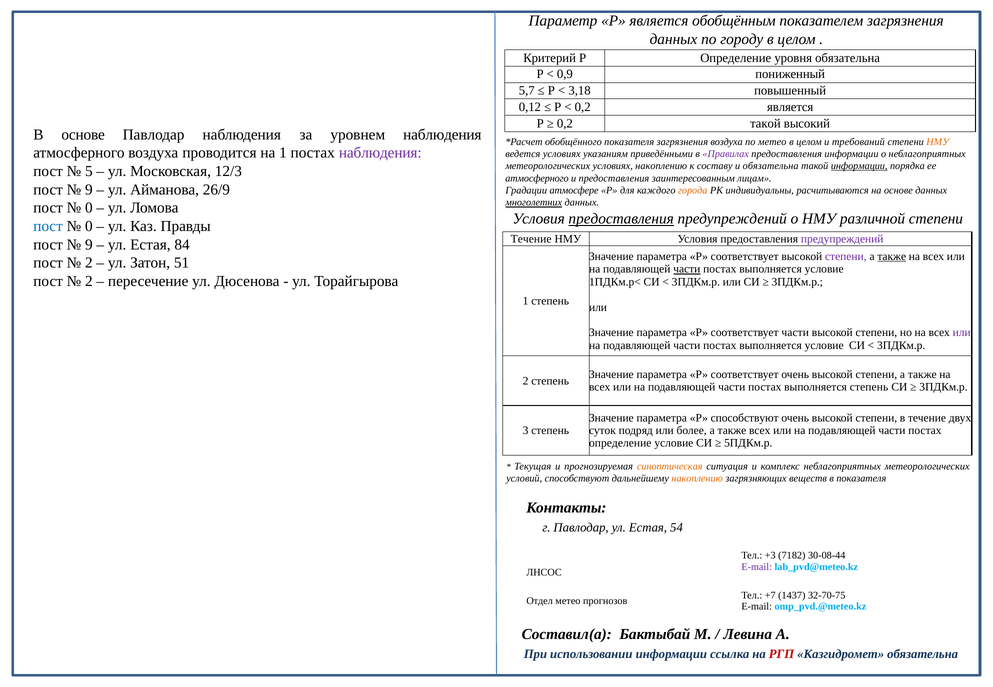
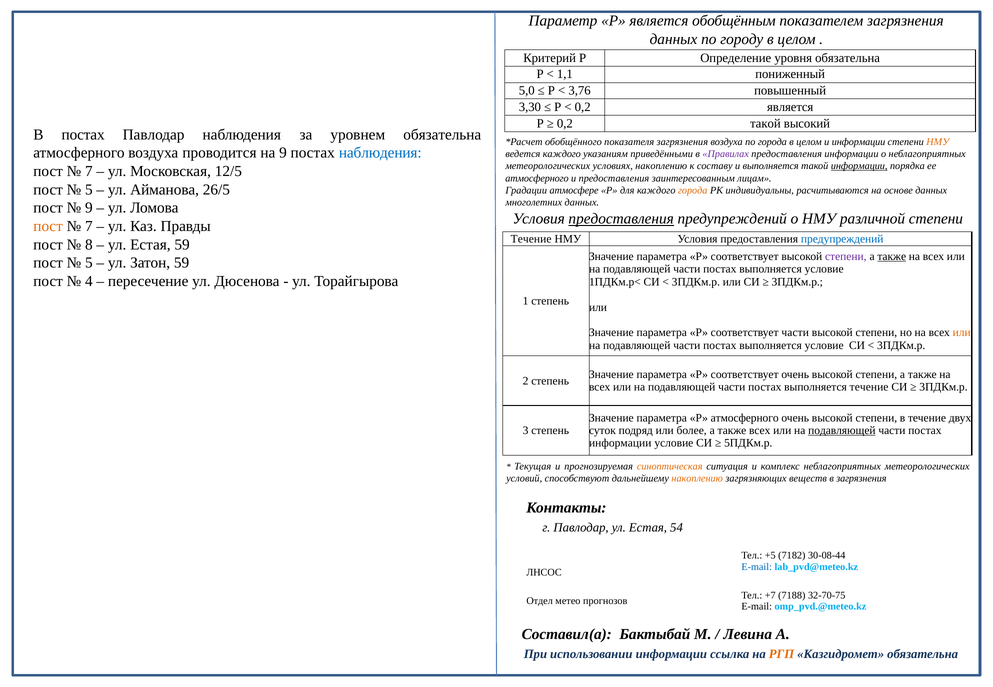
0,9: 0,9 -> 1,1
5,7: 5,7 -> 5,0
3,18: 3,18 -> 3,76
0,12: 0,12 -> 3,30
В основе: основе -> постах
уровнем наблюдения: наблюдения -> обязательна
по метео: метео -> города
и требований: требований -> информации
на 1: 1 -> 9
наблюдения at (380, 153) colour: purple -> blue
ведется условиях: условиях -> каждого
и обязательна: обязательна -> выполняется
5 at (89, 171): 5 -> 7
12/3: 12/3 -> 12/5
9 at (89, 190): 9 -> 5
26/9: 26/9 -> 26/5
многолетних underline: present -> none
0 at (89, 208): 0 -> 9
пост at (48, 226) colour: blue -> orange
0 at (89, 226): 0 -> 7
предупреждений at (842, 239) colour: purple -> blue
9 at (89, 245): 9 -> 8
Естая 84: 84 -> 59
2 at (89, 263): 2 -> 5
Затон 51: 51 -> 59
части at (687, 269) underline: present -> none
2 at (89, 281): 2 -> 4
или at (962, 333) colour: purple -> orange
выполняется степень: степень -> течение
Р способствуют: способствуют -> атмосферного
подавляющей at (842, 431) underline: none -> present
определение at (620, 443): определение -> информации
в показателя: показателя -> загрязнения
+3: +3 -> +5
E-mail at (757, 567) colour: purple -> blue
1437: 1437 -> 7188
РГП colour: red -> orange
